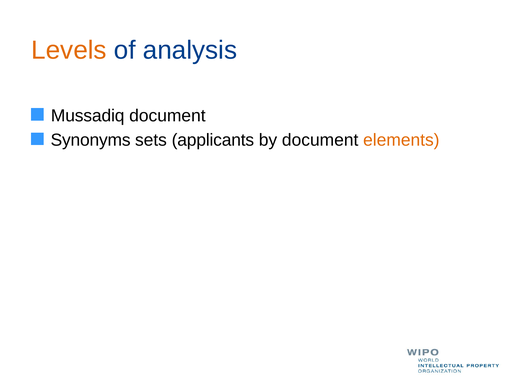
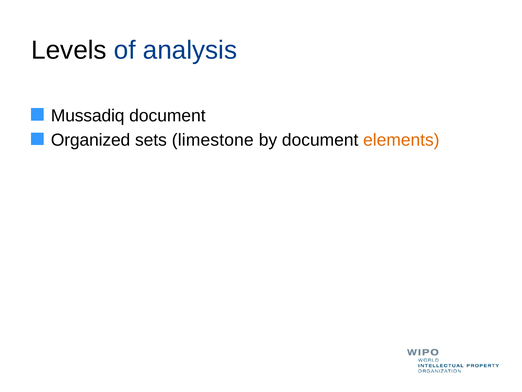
Levels colour: orange -> black
Synonyms: Synonyms -> Organized
applicants: applicants -> limestone
